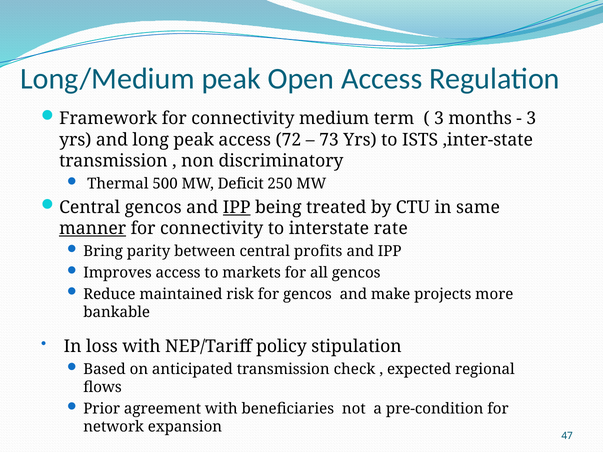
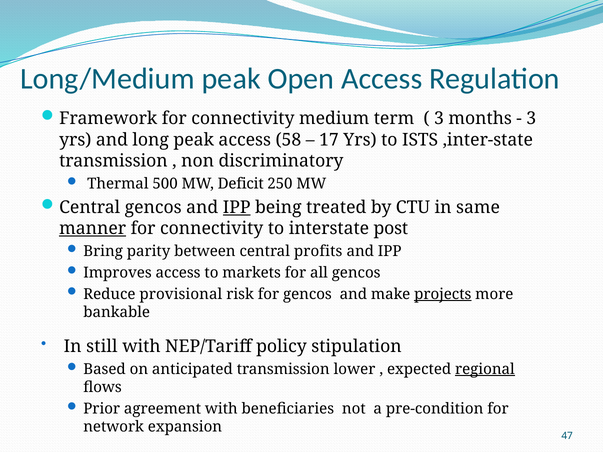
72: 72 -> 58
73: 73 -> 17
rate: rate -> post
maintained: maintained -> provisional
projects underline: none -> present
loss: loss -> still
check: check -> lower
regional underline: none -> present
